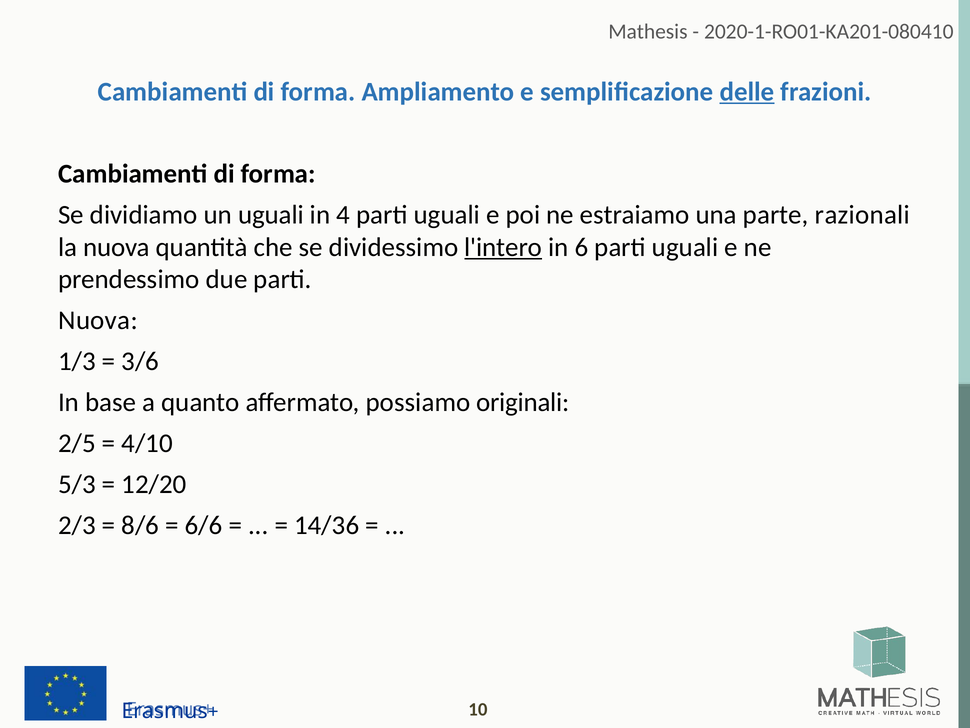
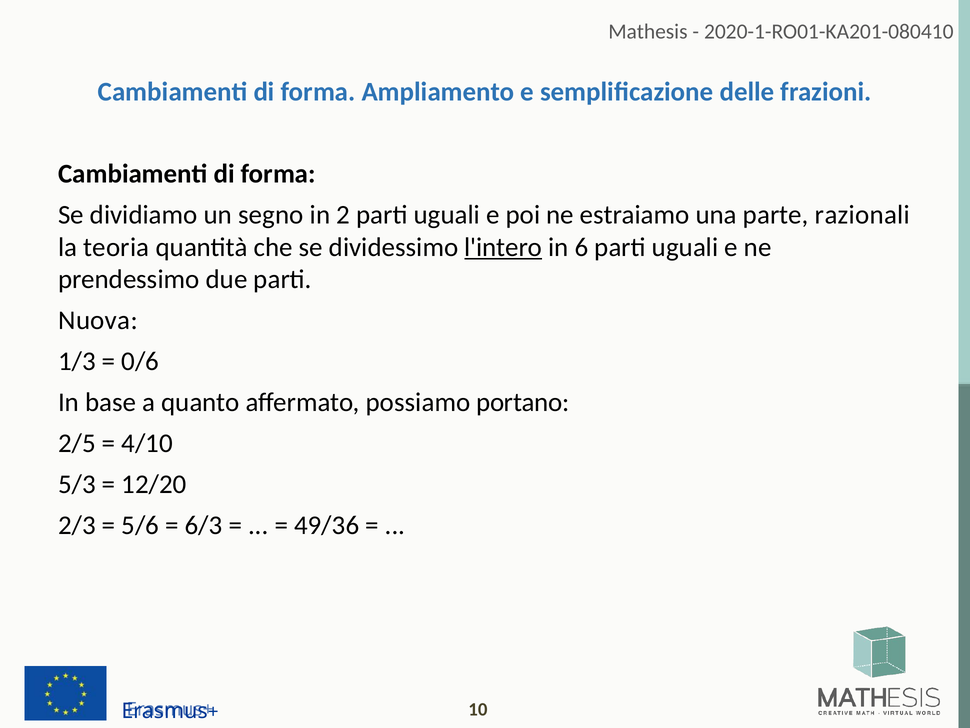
delle underline: present -> none
un uguali: uguali -> segno
4: 4 -> 2
la nuova: nuova -> teoria
3/6: 3/6 -> 0/6
originali: originali -> portano
8/6: 8/6 -> 5/6
6/6: 6/6 -> 6/3
14/36: 14/36 -> 49/36
